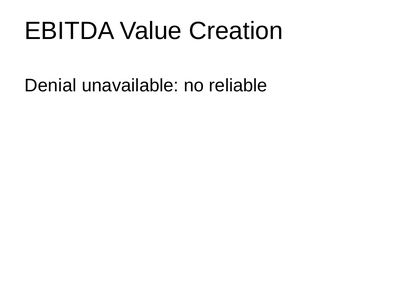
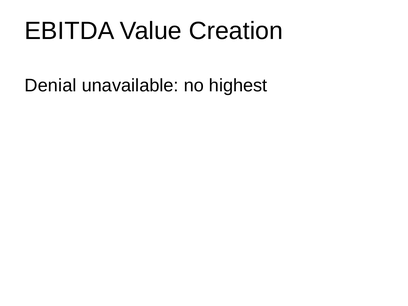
reliable: reliable -> highest
